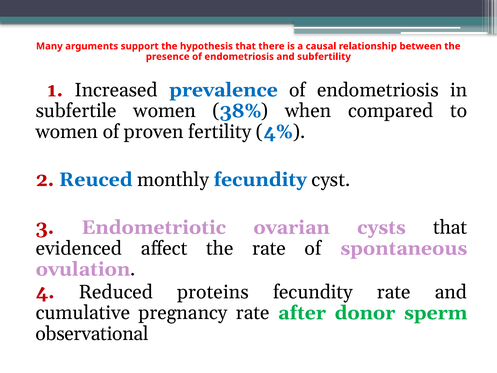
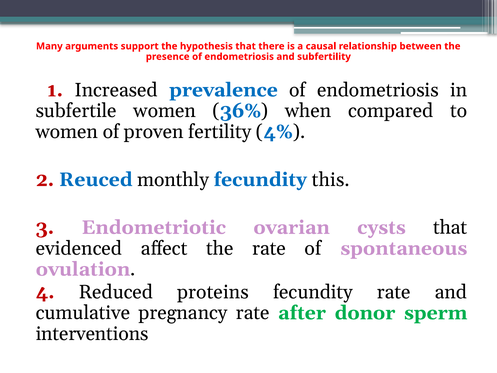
38%: 38% -> 36%
cyst: cyst -> this
observational: observational -> interventions
